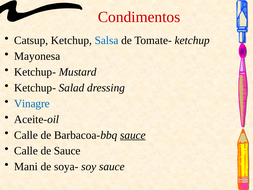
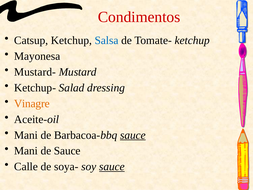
Ketchup- at (35, 72): Ketchup- -> Mustard-
Vinagre colour: blue -> orange
Calle at (26, 135): Calle -> Mani
Calle at (26, 151): Calle -> Mani
Mani: Mani -> Calle
sauce at (112, 166) underline: none -> present
